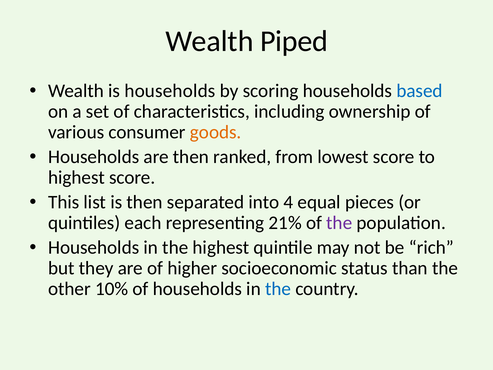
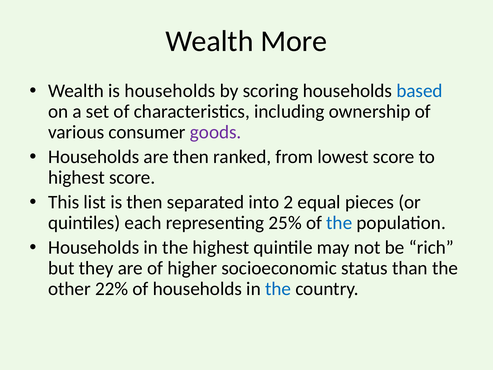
Piped: Piped -> More
goods colour: orange -> purple
4: 4 -> 2
21%: 21% -> 25%
the at (339, 223) colour: purple -> blue
10%: 10% -> 22%
